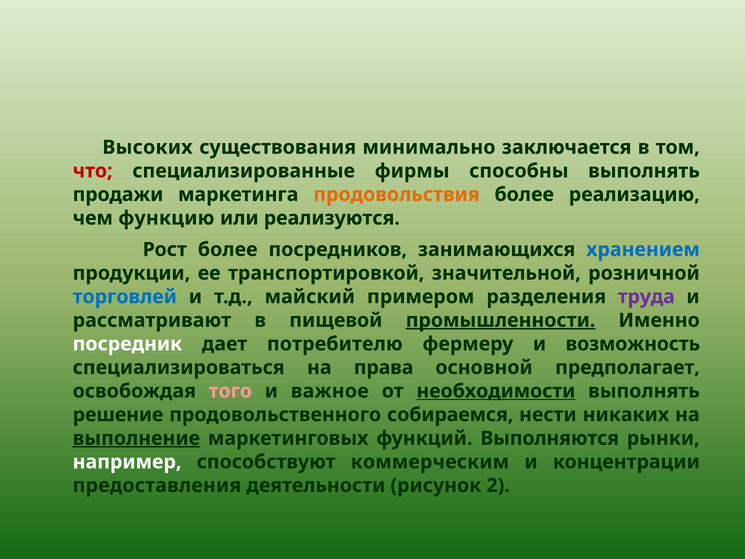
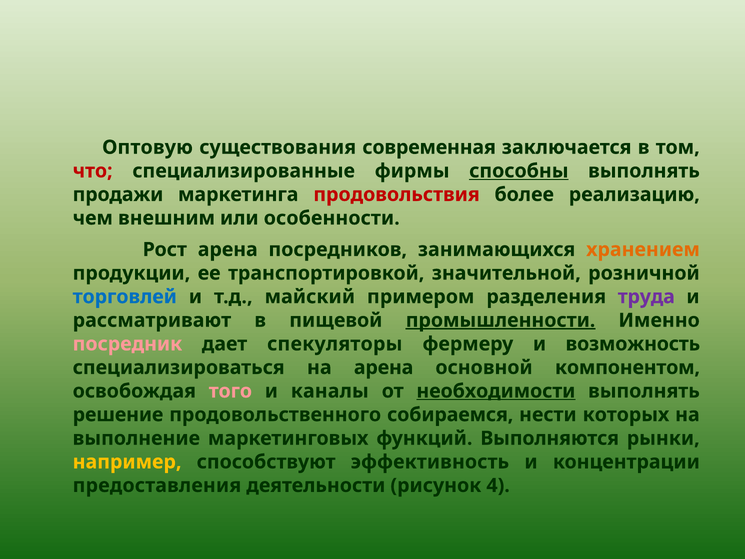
Высоких: Высоких -> Оптовую
минимально: минимально -> современная
способны underline: none -> present
продовольствия colour: orange -> red
функцию: функцию -> внешним
реализуются: реализуются -> особенности
Рост более: более -> арена
хранением colour: blue -> orange
посредник colour: white -> pink
потребителю: потребителю -> спекуляторы
на права: права -> арена
предполагает: предполагает -> компонентом
важное: важное -> каналы
никаких: никаких -> которых
выполнение underline: present -> none
например colour: white -> yellow
коммерческим: коммерческим -> эффективность
2: 2 -> 4
